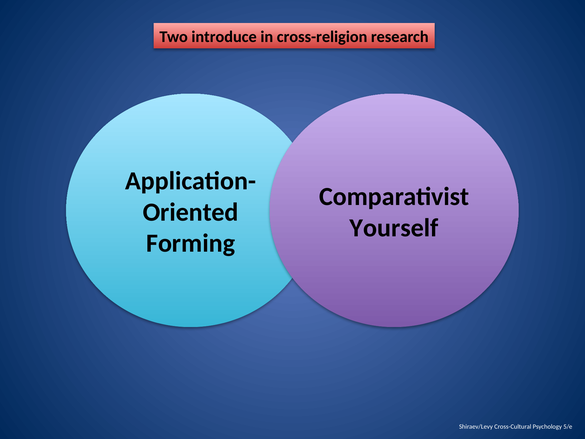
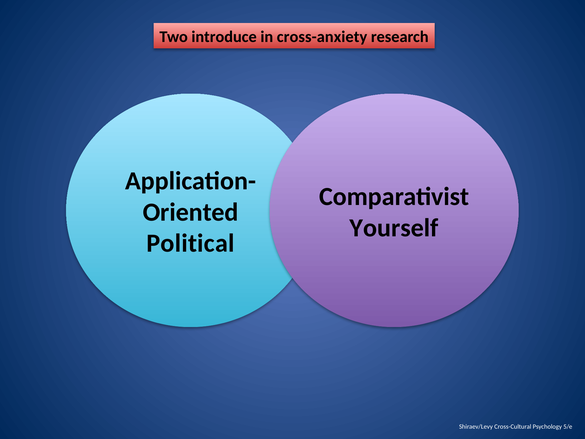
cross-religion: cross-religion -> cross-anxiety
Forming: Forming -> Political
